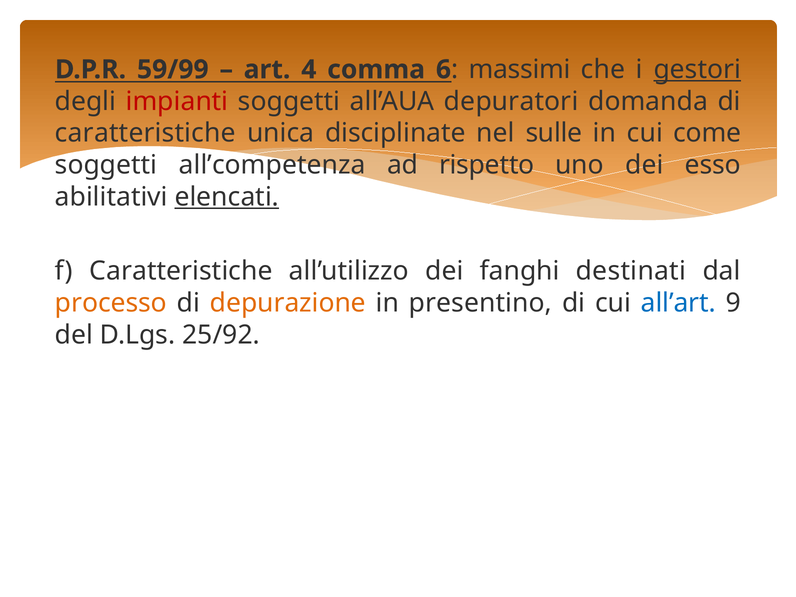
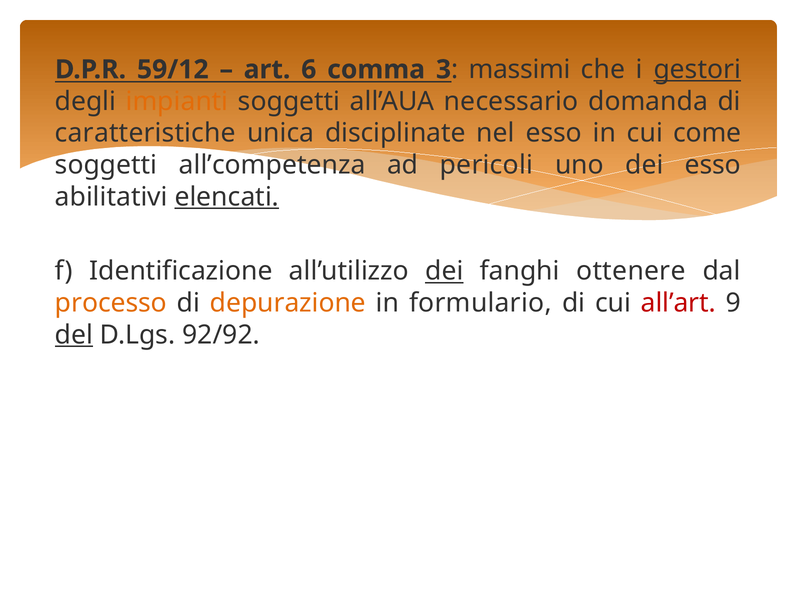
59/99: 59/99 -> 59/12
4: 4 -> 6
6: 6 -> 3
impianti colour: red -> orange
depuratori: depuratori -> necessario
nel sulle: sulle -> esso
rispetto: rispetto -> pericoli
f Caratteristiche: Caratteristiche -> Identificazione
dei at (444, 271) underline: none -> present
destinati: destinati -> ottenere
presentino: presentino -> formulario
all’art colour: blue -> red
del underline: none -> present
25/92: 25/92 -> 92/92
